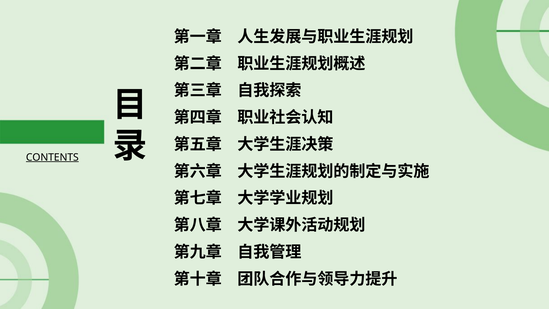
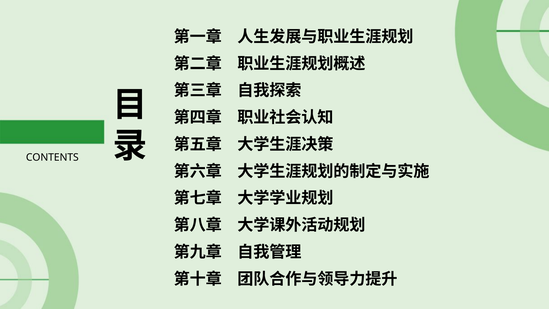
CONTENTS underline: present -> none
